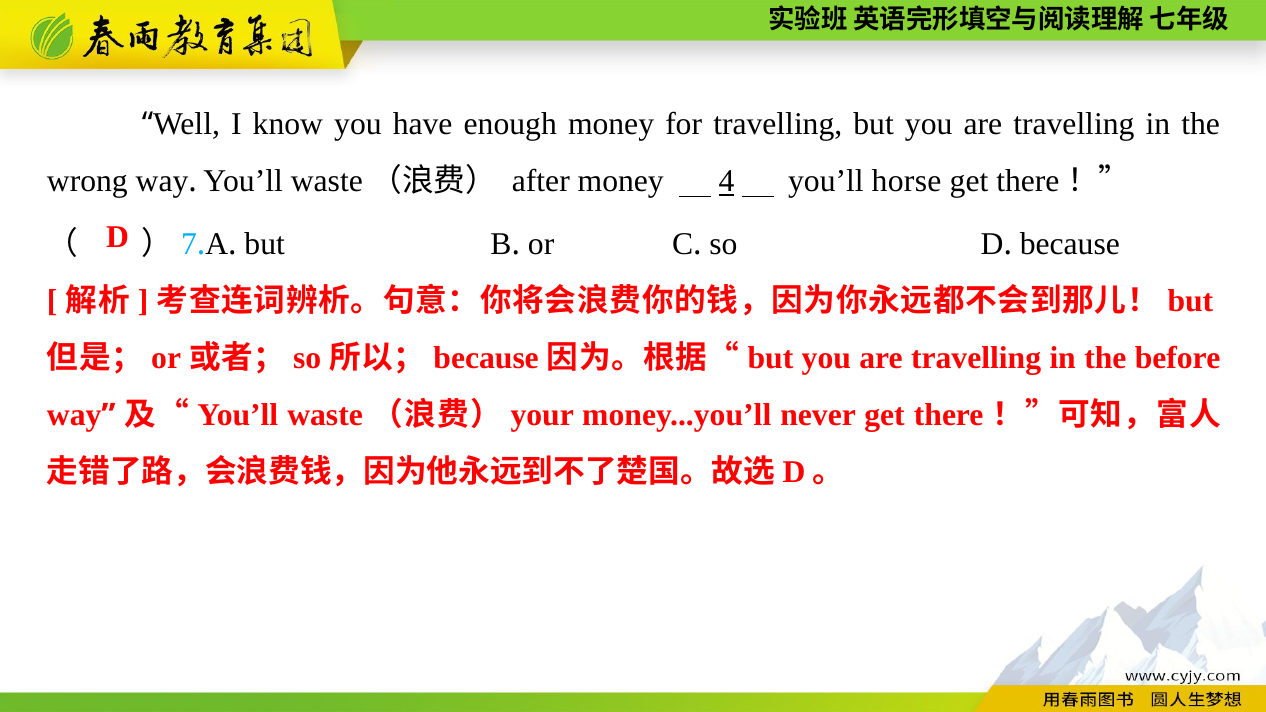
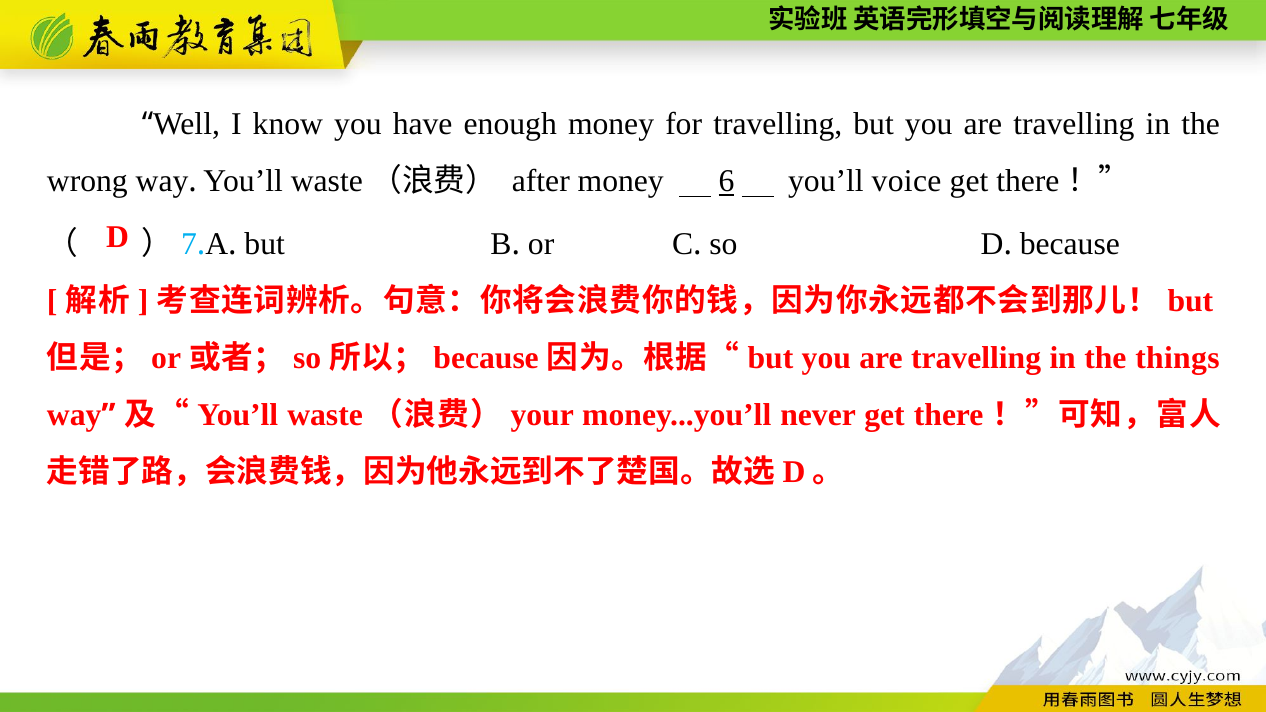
4: 4 -> 6
horse: horse -> voice
before: before -> things
